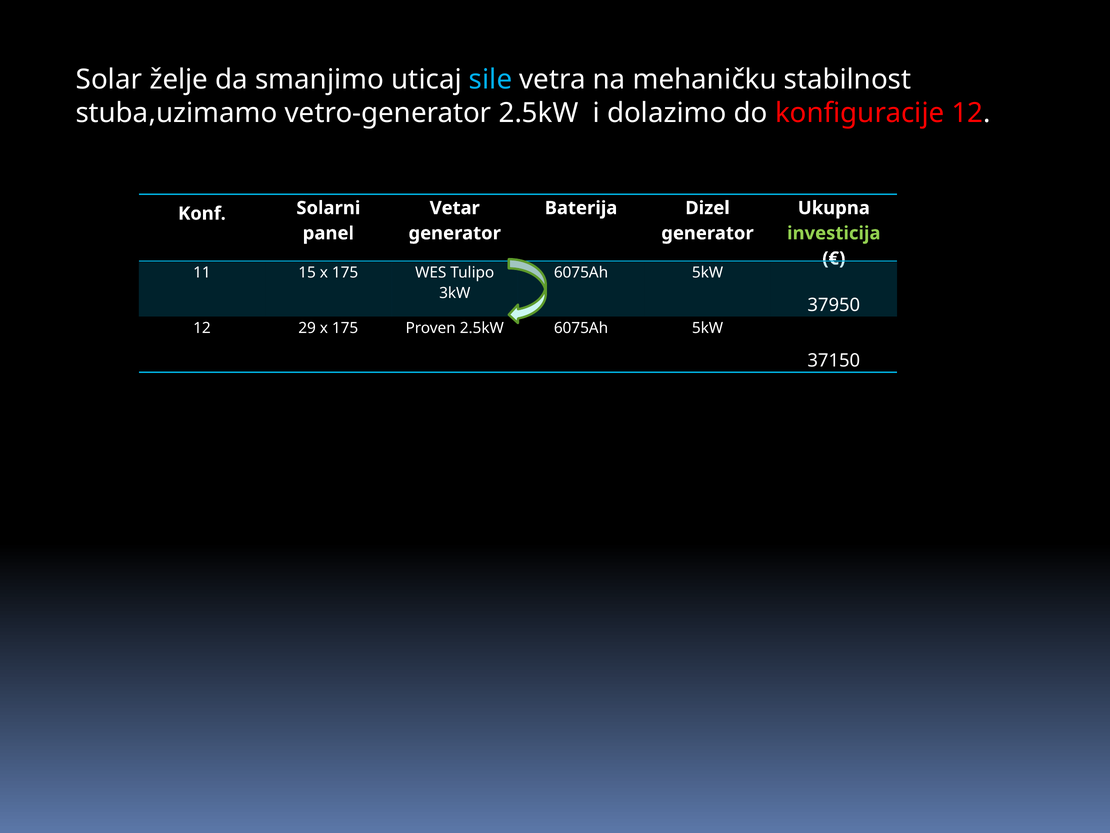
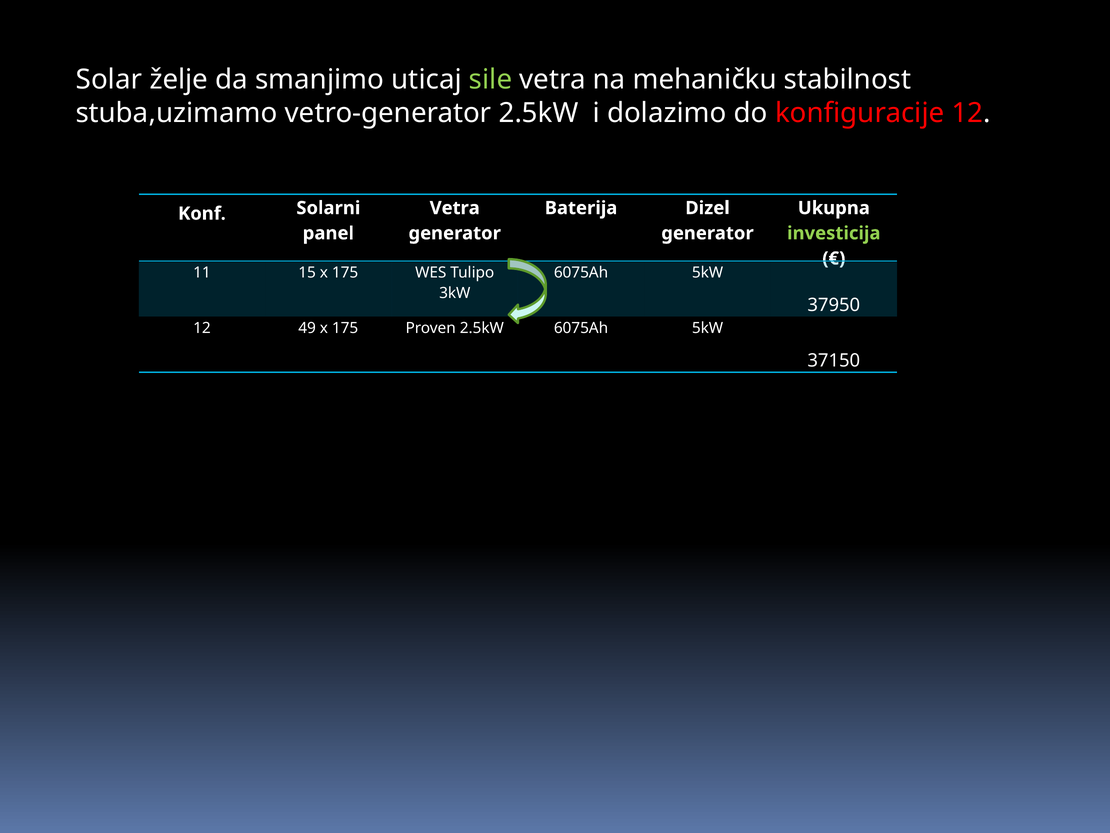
sile colour: light blue -> light green
Vetar at (455, 208): Vetar -> Vetra
29: 29 -> 49
